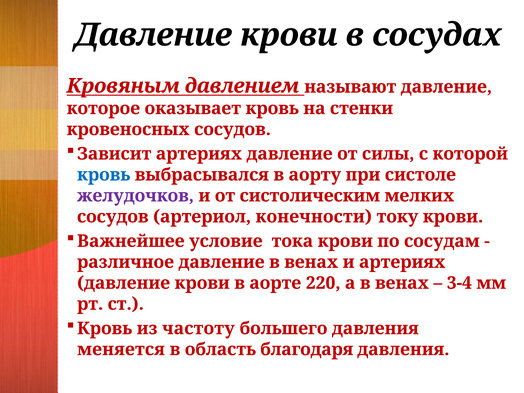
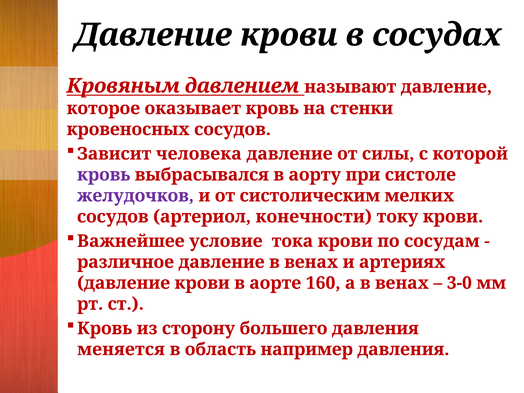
Зависит артериях: артериях -> человека
кровь at (104, 175) colour: blue -> purple
220: 220 -> 160
3-4: 3-4 -> 3-0
частоту: частоту -> сторону
благодаря: благодаря -> например
